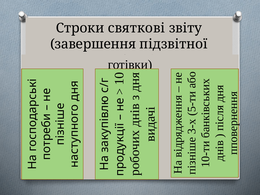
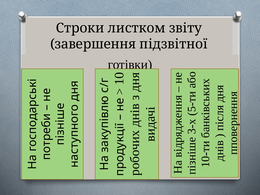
святкові: святкові -> листком
